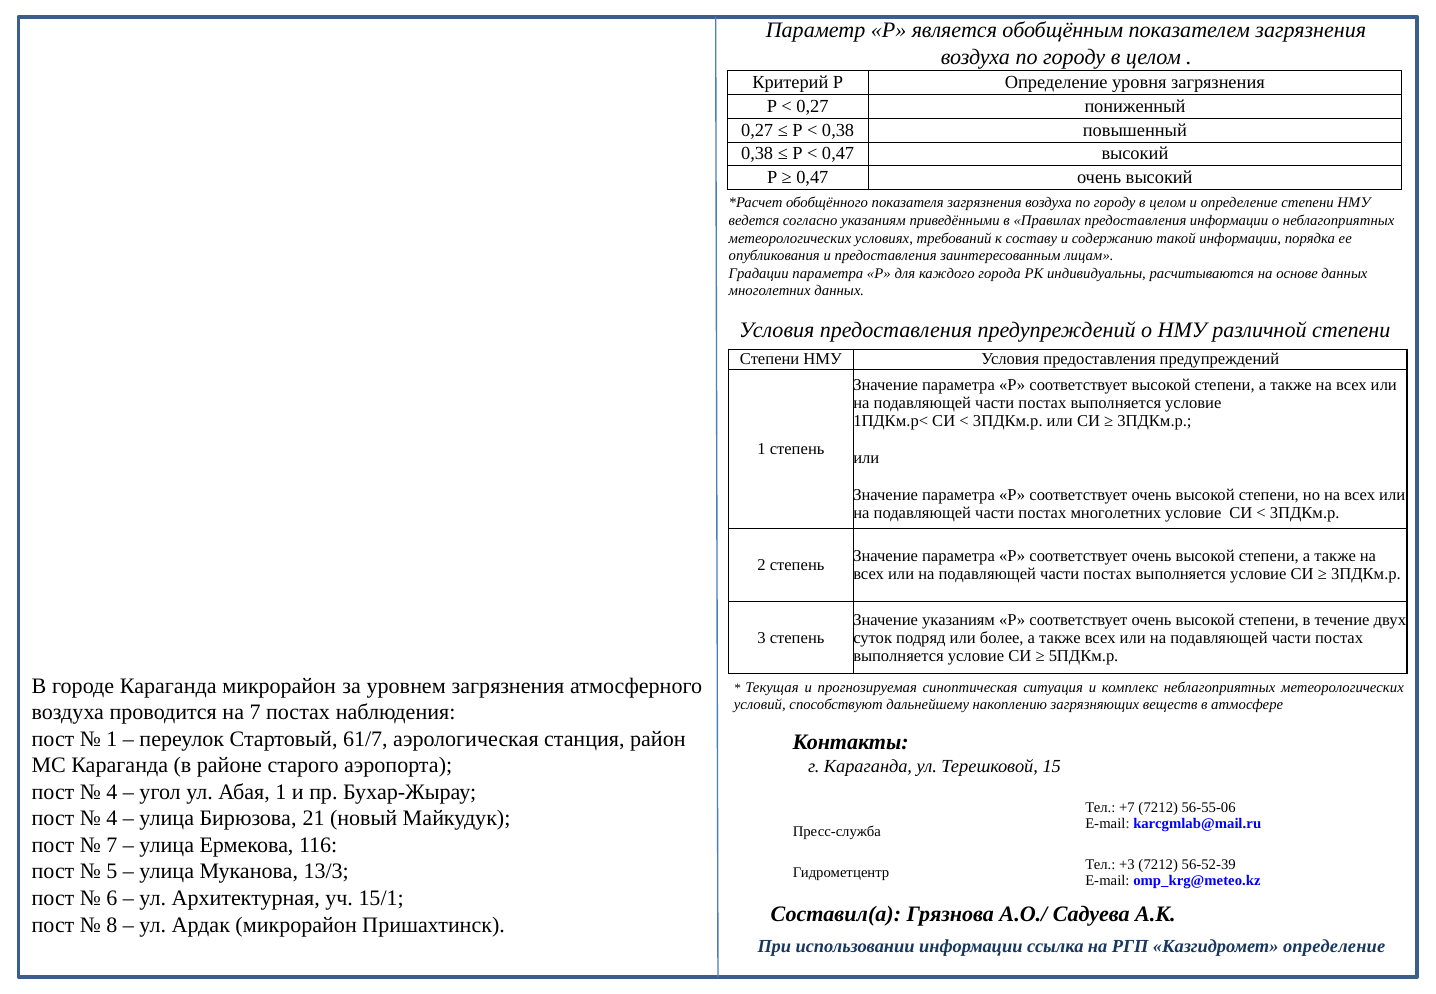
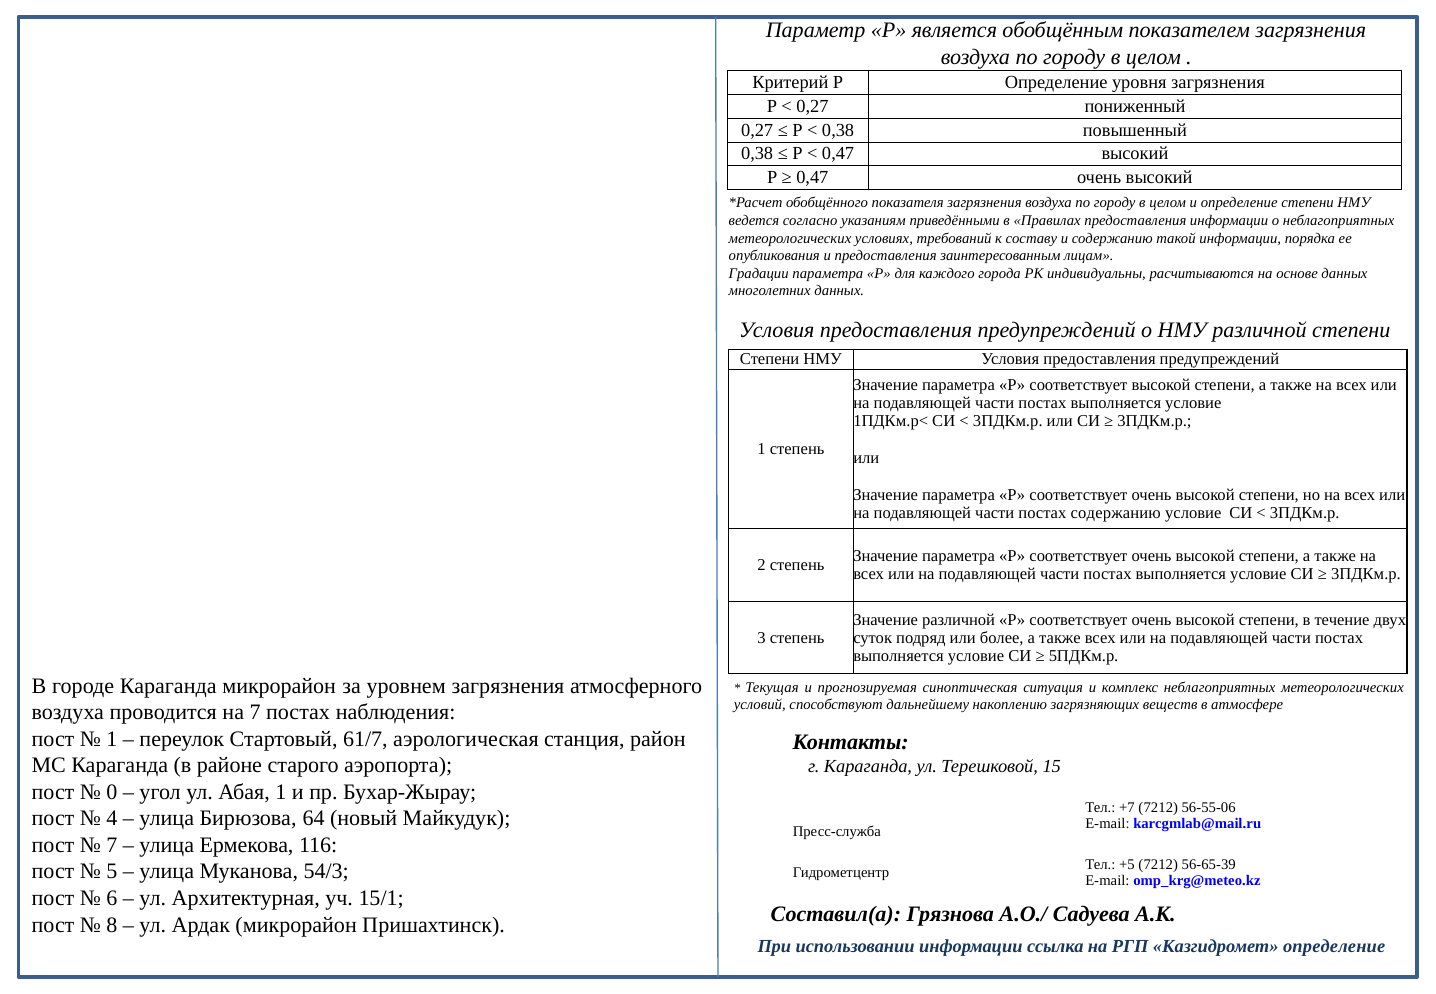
постах многолетних: многолетних -> содержанию
Значение указаниям: указаниям -> различной
4 at (112, 792): 4 -> 0
21: 21 -> 64
+3: +3 -> +5
56-52-39: 56-52-39 -> 56-65-39
13/3: 13/3 -> 54/3
